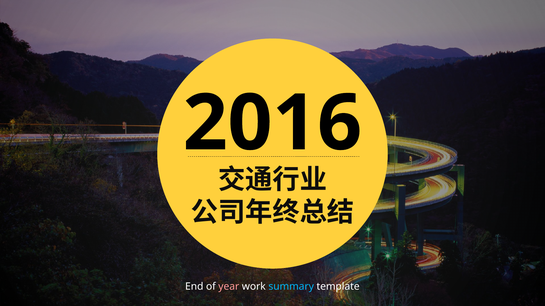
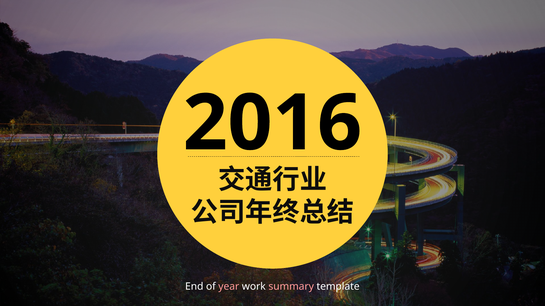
summary colour: light blue -> pink
